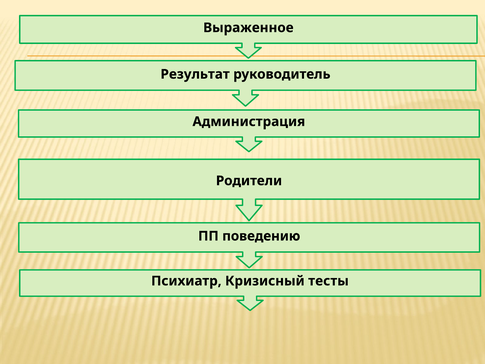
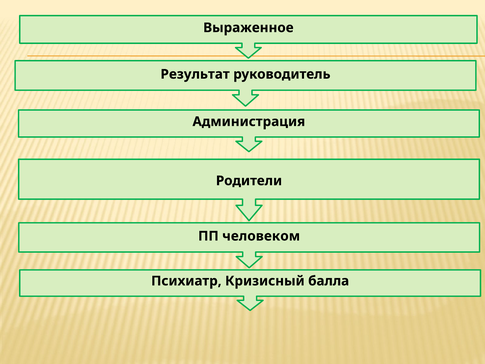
поведению: поведению -> человеком
тесты: тесты -> балла
